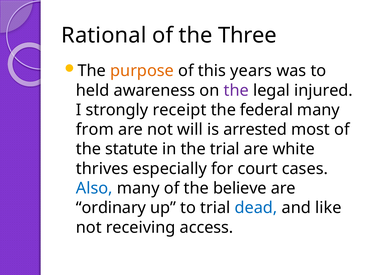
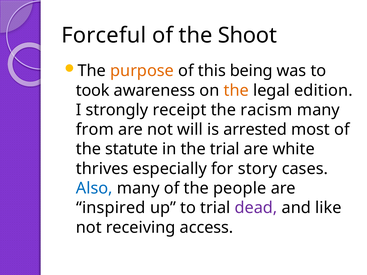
Rational: Rational -> Forceful
Three: Three -> Shoot
years: years -> being
held: held -> took
the at (236, 90) colour: purple -> orange
injured: injured -> edition
federal: federal -> racism
court: court -> story
believe: believe -> people
ordinary: ordinary -> inspired
dead colour: blue -> purple
